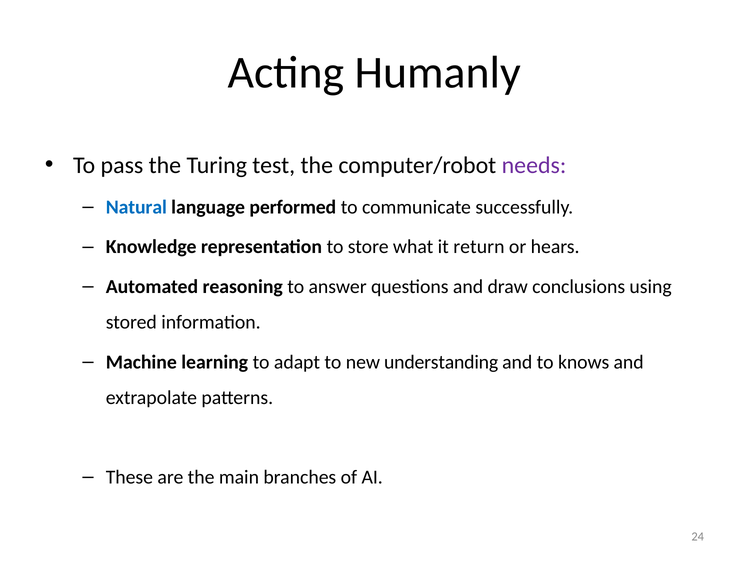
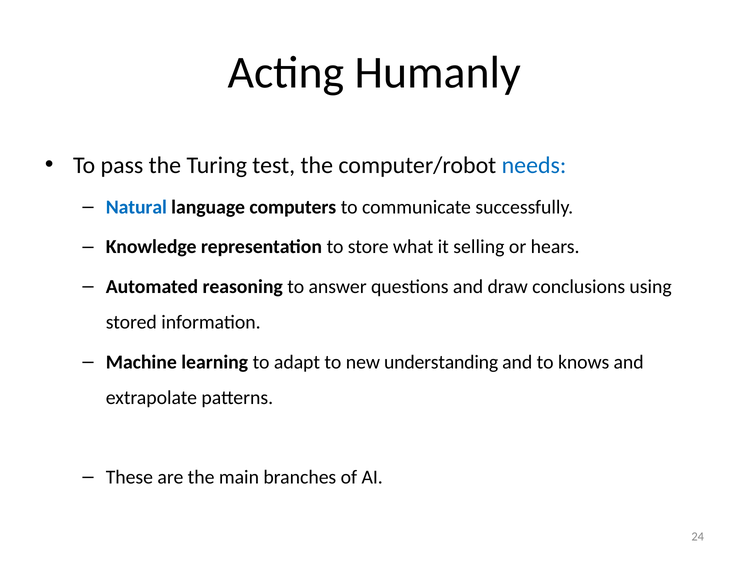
needs colour: purple -> blue
performed: performed -> computers
return: return -> selling
